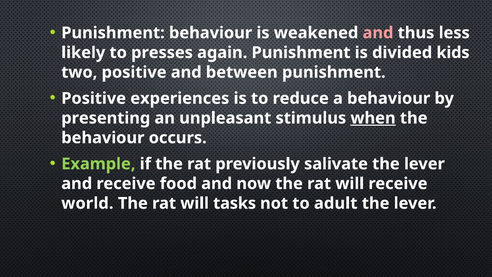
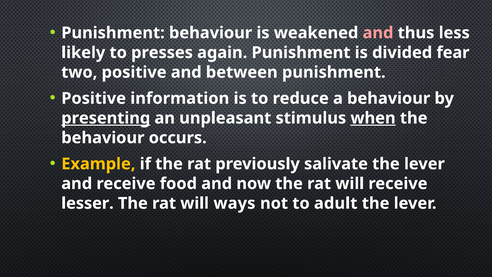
kids: kids -> fear
experiences: experiences -> information
presenting underline: none -> present
Example colour: light green -> yellow
world: world -> lesser
tasks: tasks -> ways
